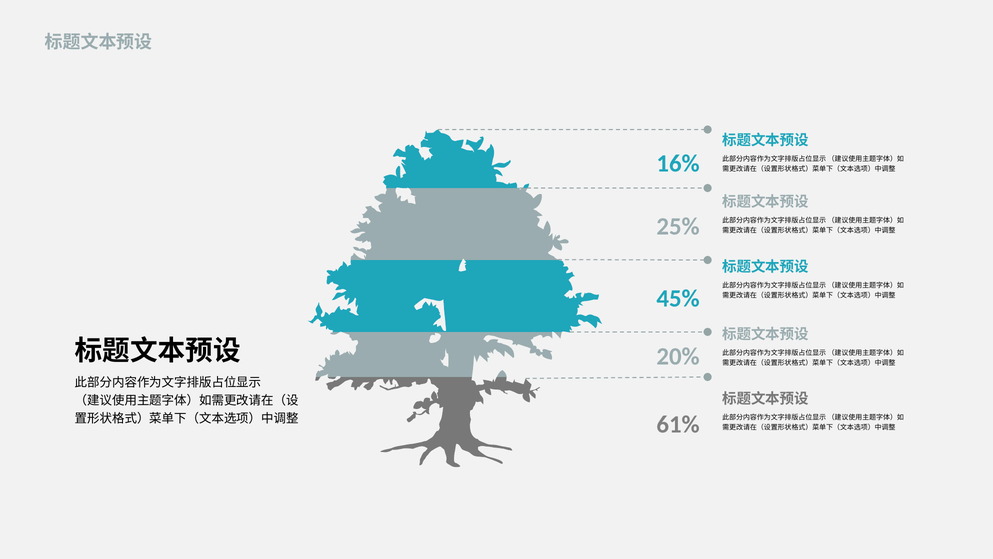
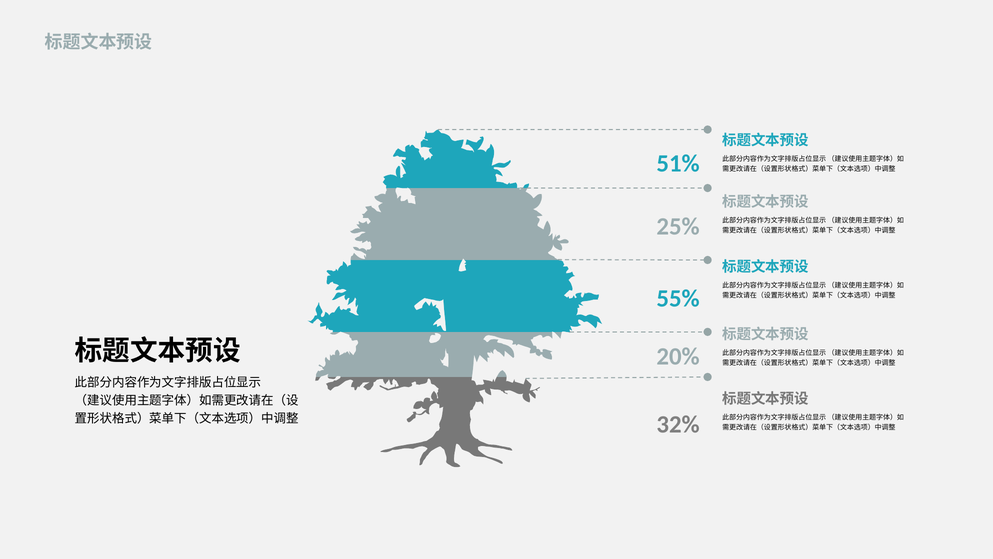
16%: 16% -> 51%
45%: 45% -> 55%
61%: 61% -> 32%
